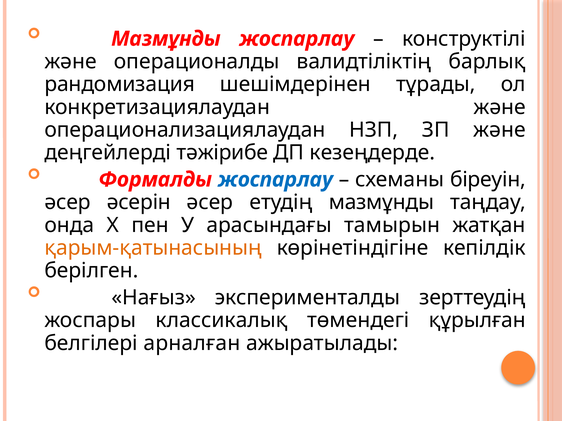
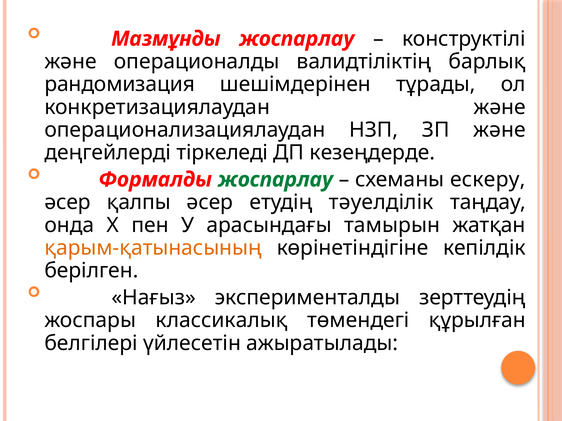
тәжірибе: тәжірибе -> тіркеледі
жоспарлау at (275, 180) colour: blue -> green
біреуін: біреуін -> ескеру
әсерін: әсерін -> қалпы
етудің мазмұнды: мазмұнды -> тәуелділік
арналған: арналған -> үйлесетін
